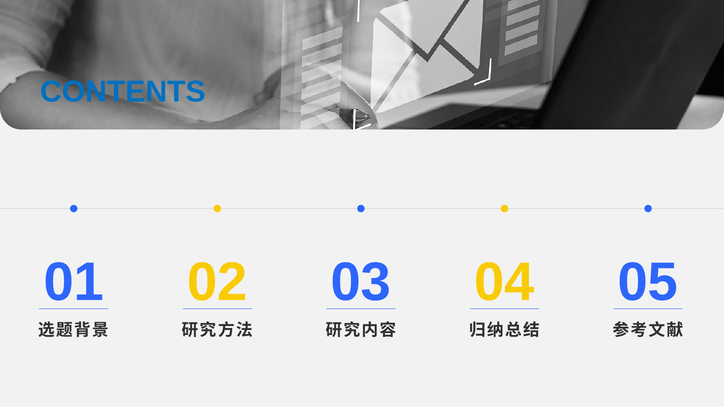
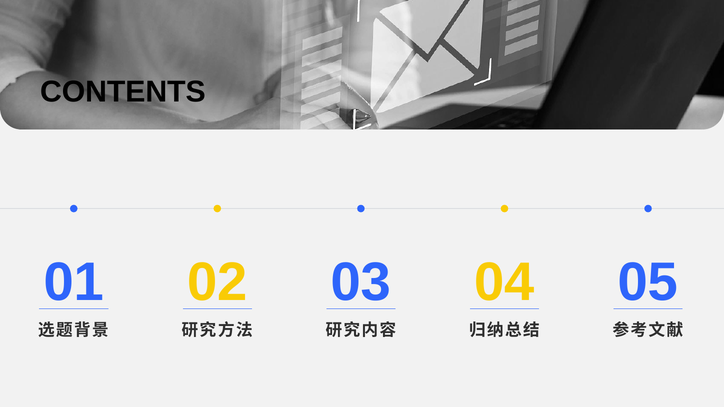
CONTENTS colour: blue -> black
